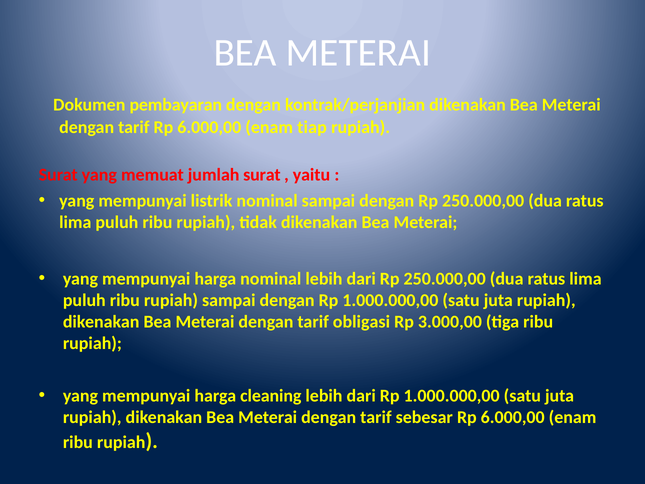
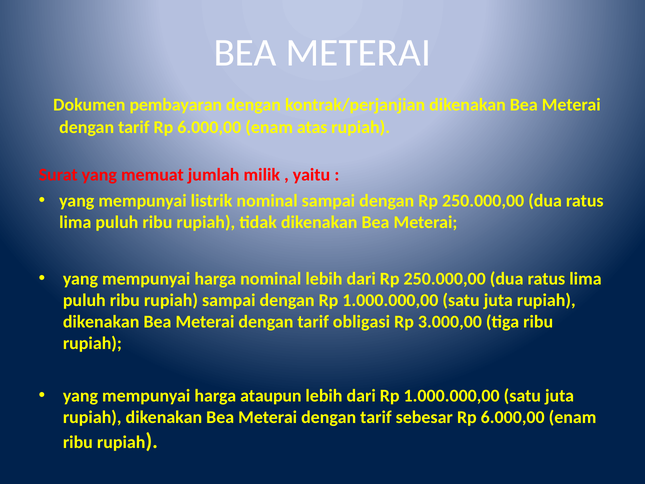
tiap: tiap -> atas
jumlah surat: surat -> milik
cleaning: cleaning -> ataupun
